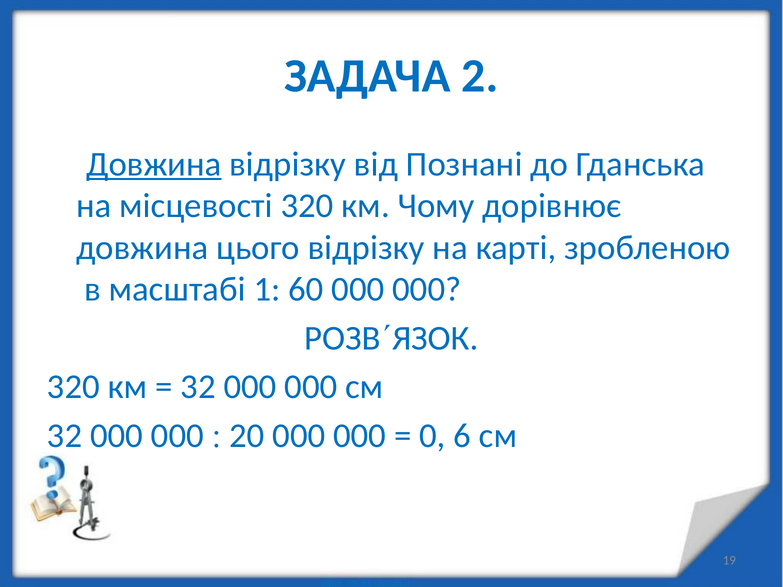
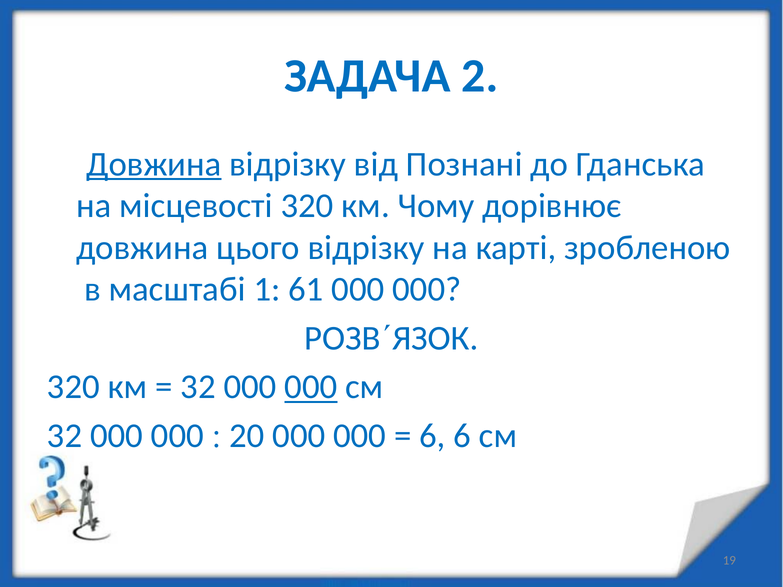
60: 60 -> 61
000 at (311, 387) underline: none -> present
0 at (432, 436): 0 -> 6
